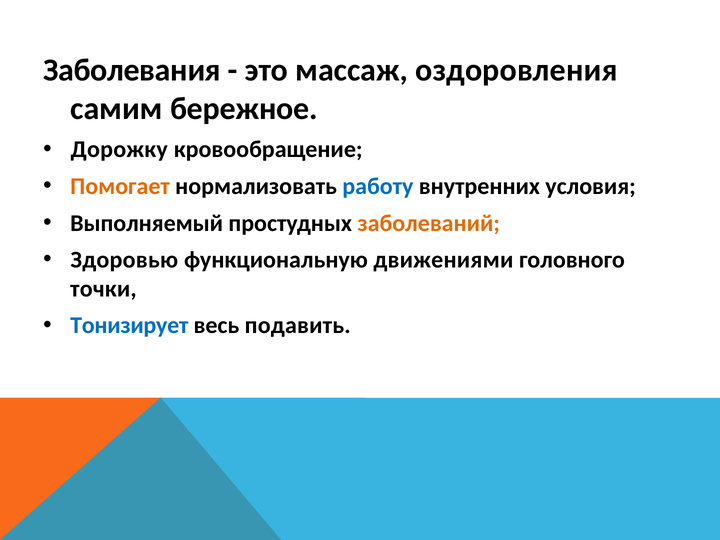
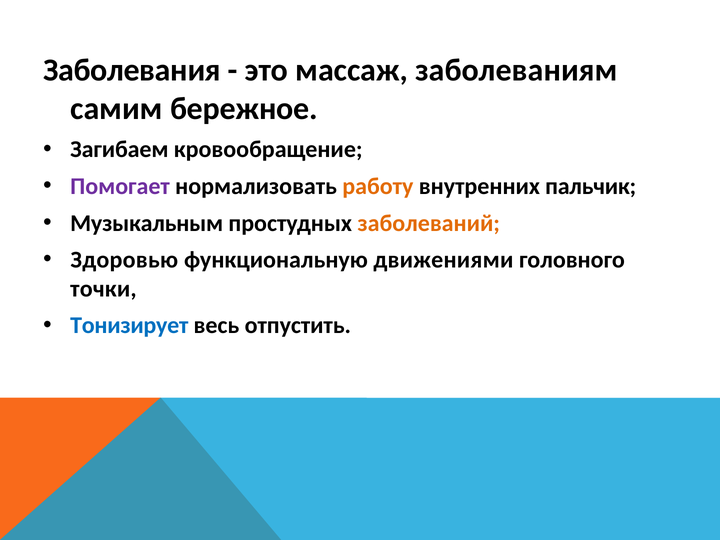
оздоровления: оздоровления -> заболеваниям
Дорожку: Дорожку -> Загибаем
Помогает colour: orange -> purple
работу colour: blue -> orange
условия: условия -> пальчик
Выполняемый: Выполняемый -> Музыкальным
подавить: подавить -> отпустить
